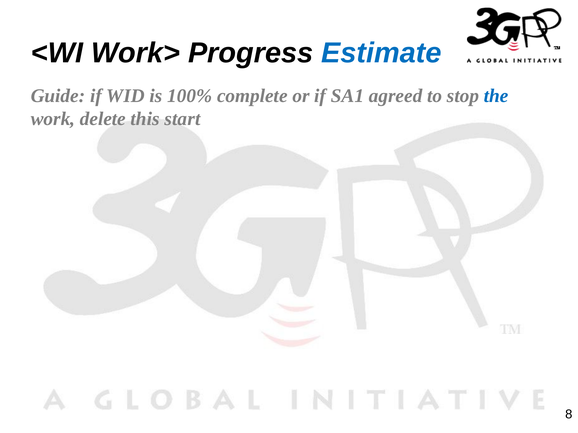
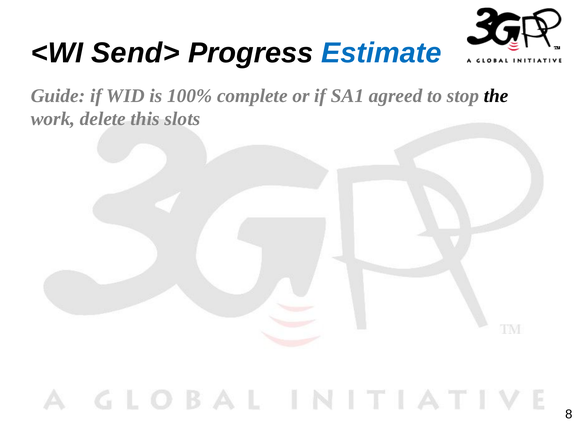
Work>: Work> -> Send>
the colour: blue -> black
start: start -> slots
